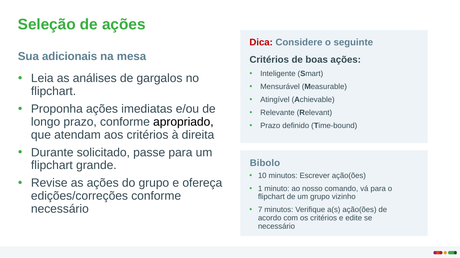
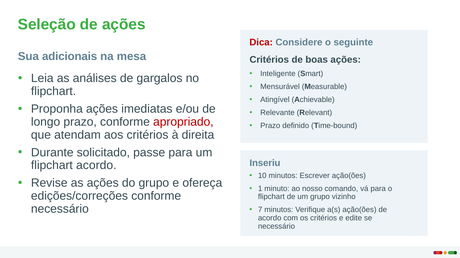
apropriado colour: black -> red
Bibolo: Bibolo -> Inseriu
flipchart grande: grande -> acordo
